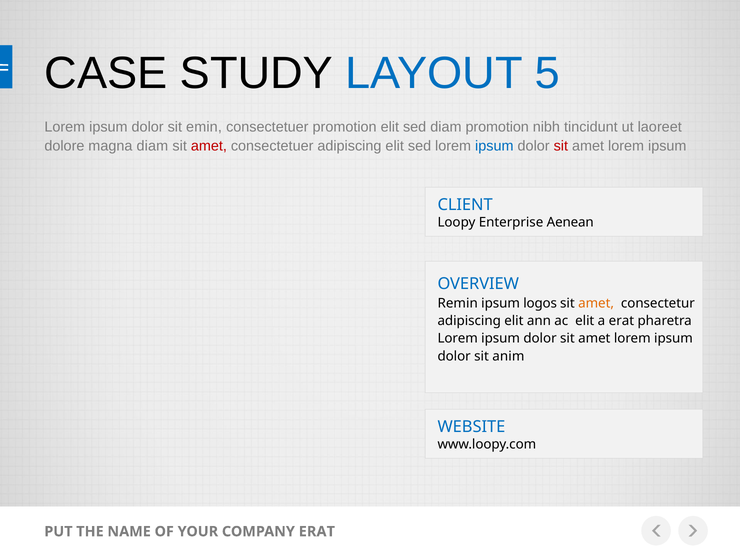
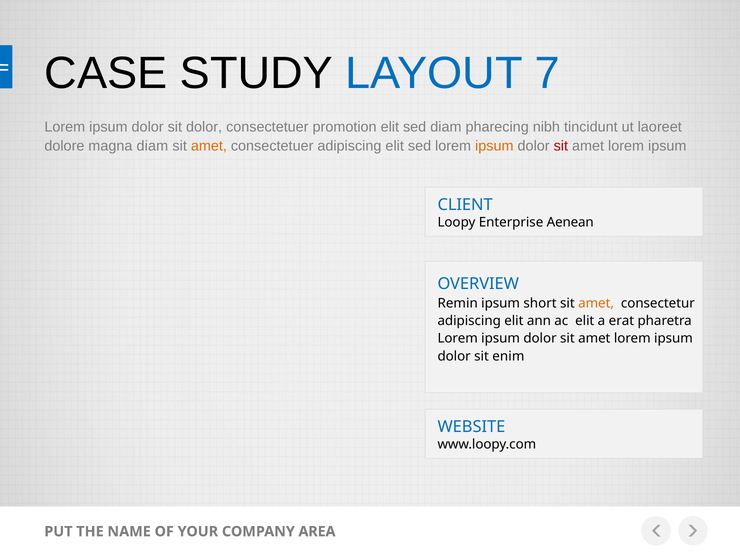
5: 5 -> 7
sit emin: emin -> dolor
diam promotion: promotion -> pharecing
amet at (209, 146) colour: red -> orange
ipsum at (494, 146) colour: blue -> orange
logos: logos -> short
anim: anim -> enim
COMPANY ERAT: ERAT -> AREA
